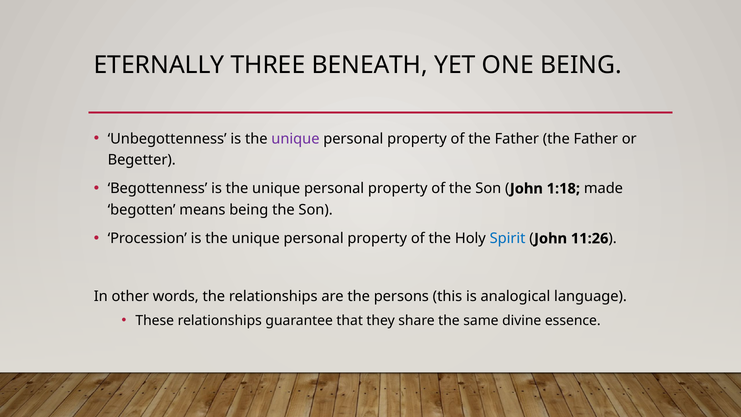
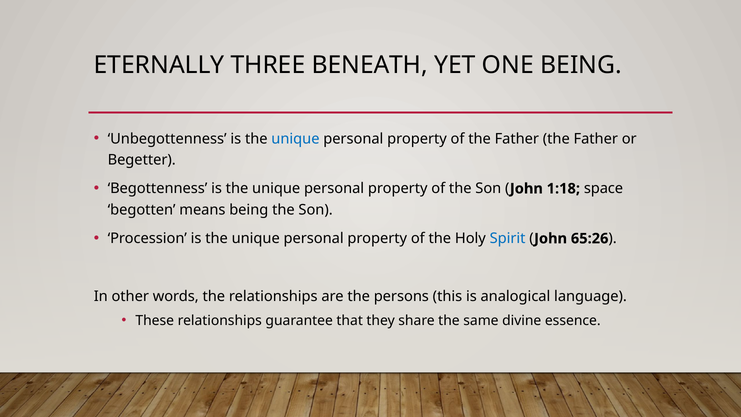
unique at (295, 139) colour: purple -> blue
made: made -> space
11:26: 11:26 -> 65:26
